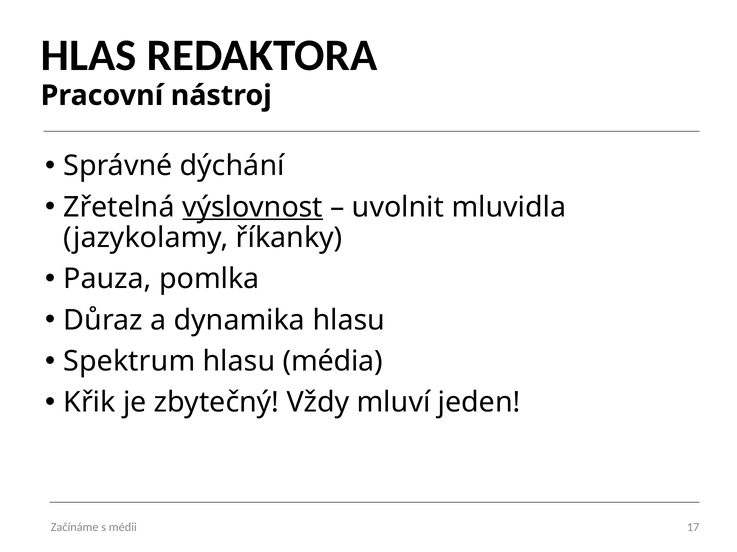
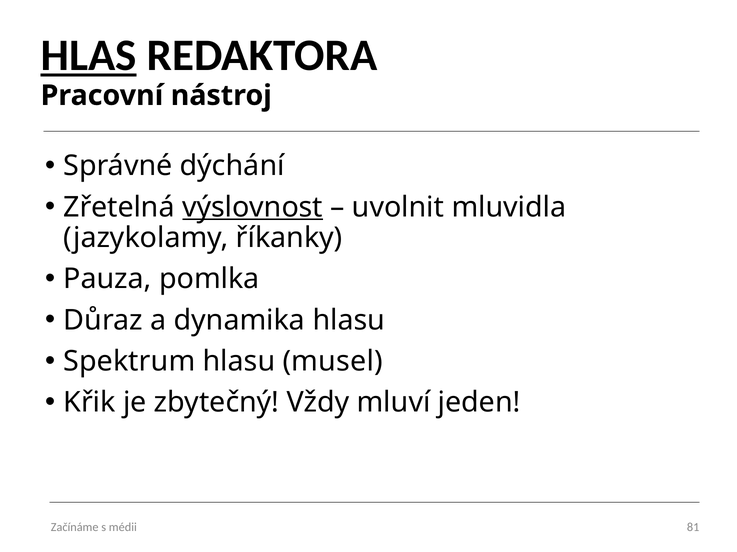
HLAS underline: none -> present
média: média -> musel
17: 17 -> 81
